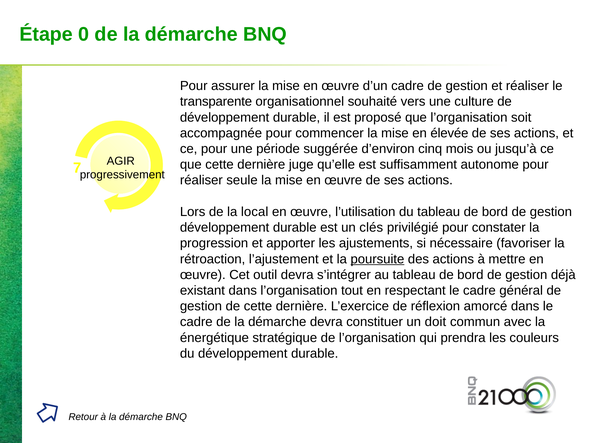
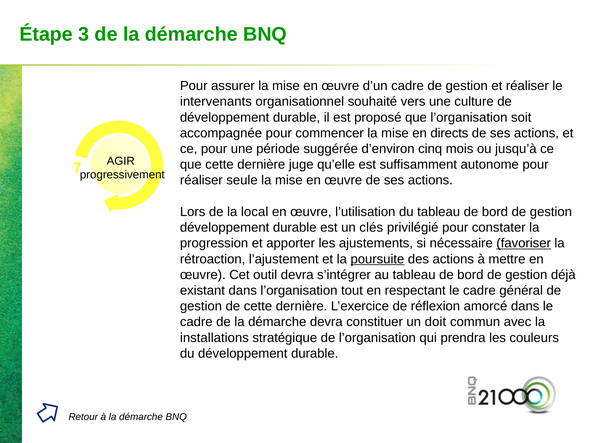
0: 0 -> 3
transparente: transparente -> intervenants
élevée: élevée -> directs
favoriser underline: none -> present
énergétique: énergétique -> installations
